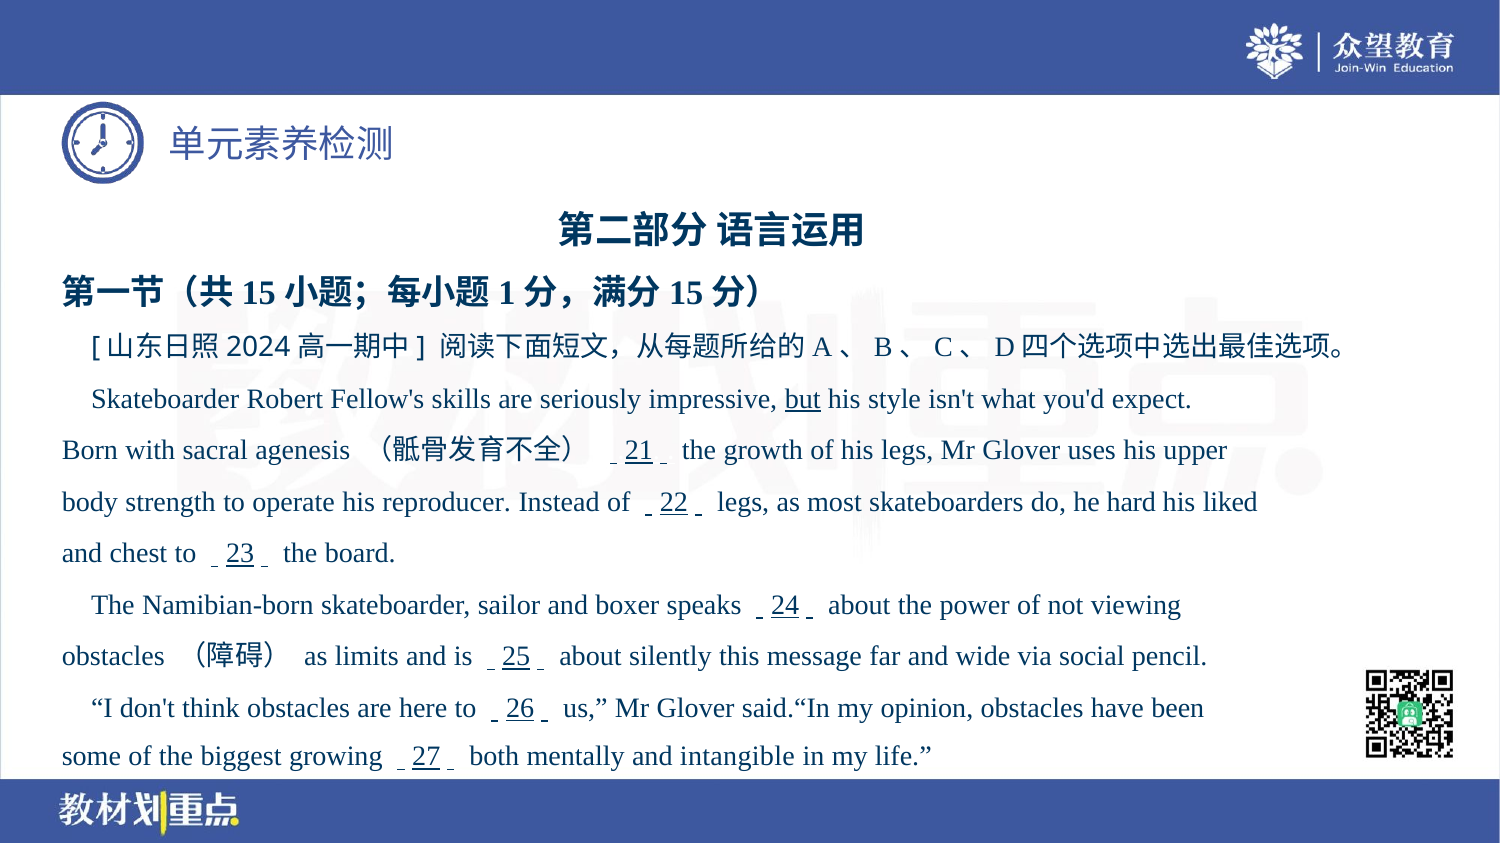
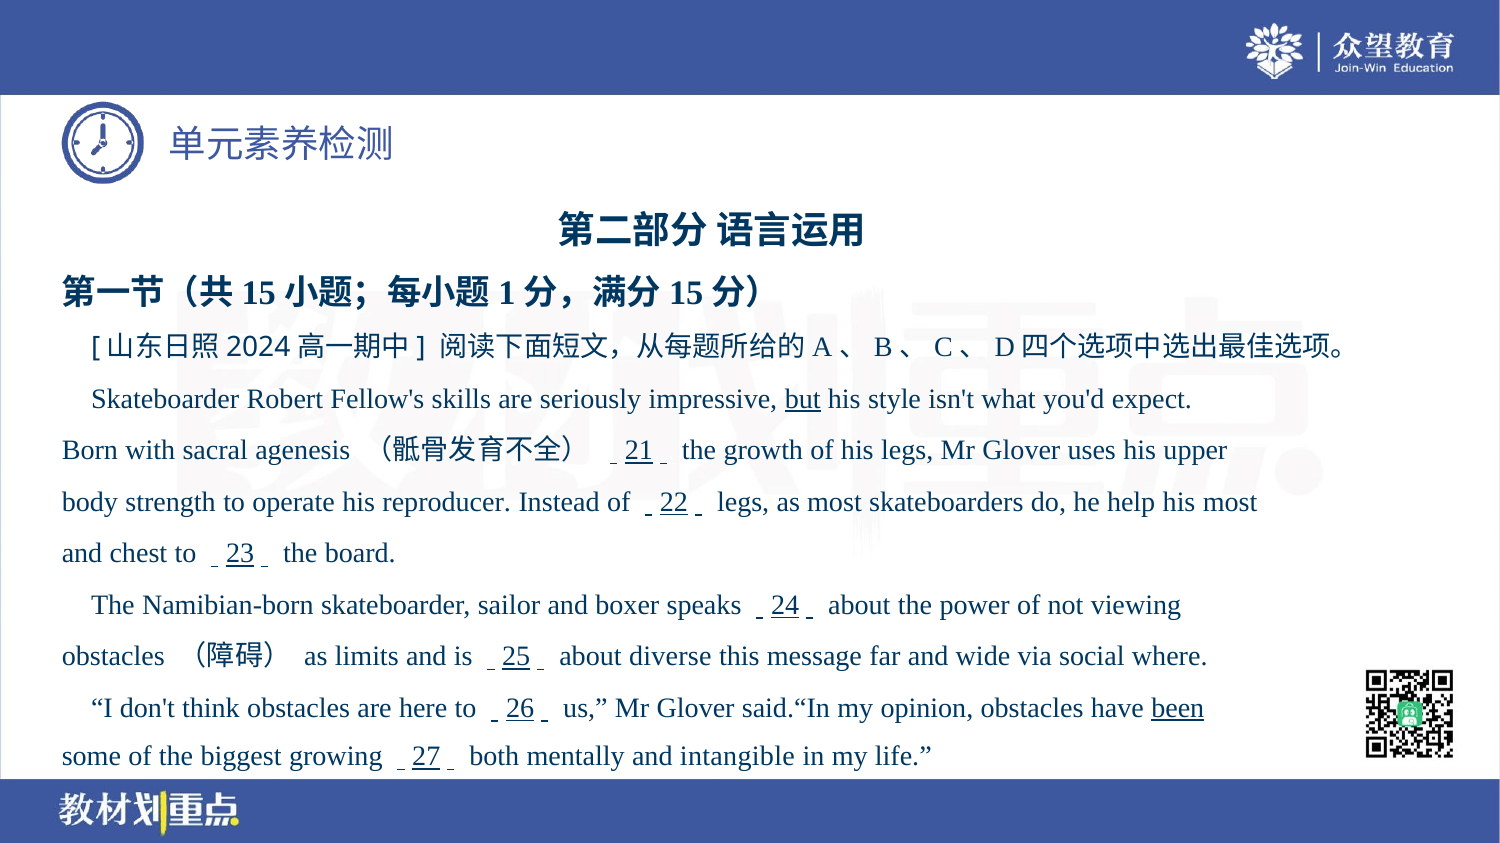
hard: hard -> help
his liked: liked -> most
silently: silently -> diverse
pencil: pencil -> where
been underline: none -> present
